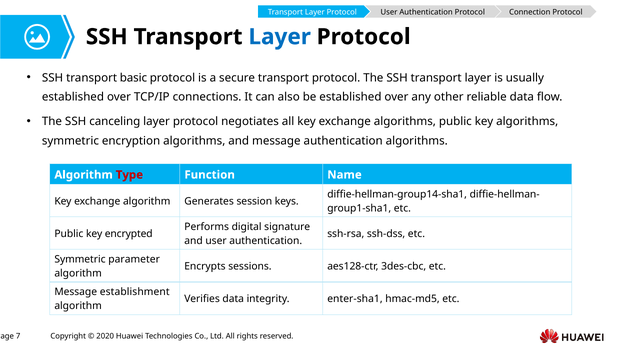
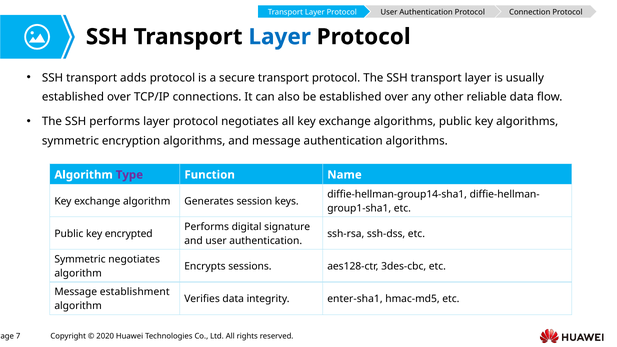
basic: basic -> adds
SSH canceling: canceling -> performs
Type colour: red -> purple
Symmetric parameter: parameter -> negotiates
